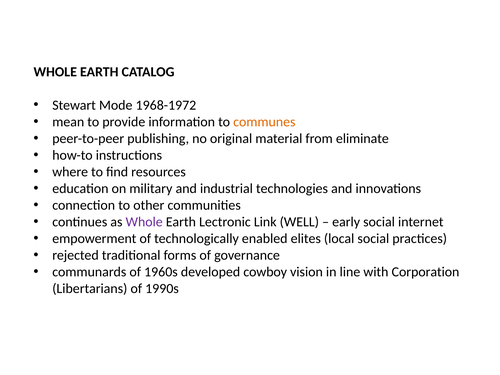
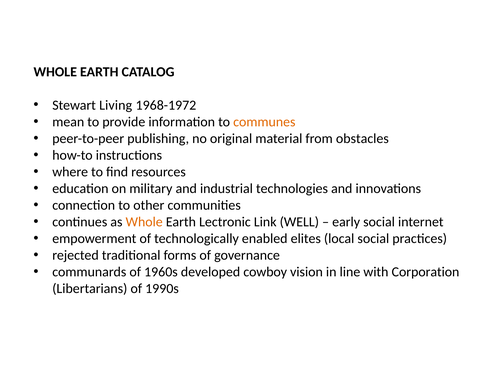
Mode: Mode -> Living
eliminate: eliminate -> obstacles
Whole at (144, 222) colour: purple -> orange
